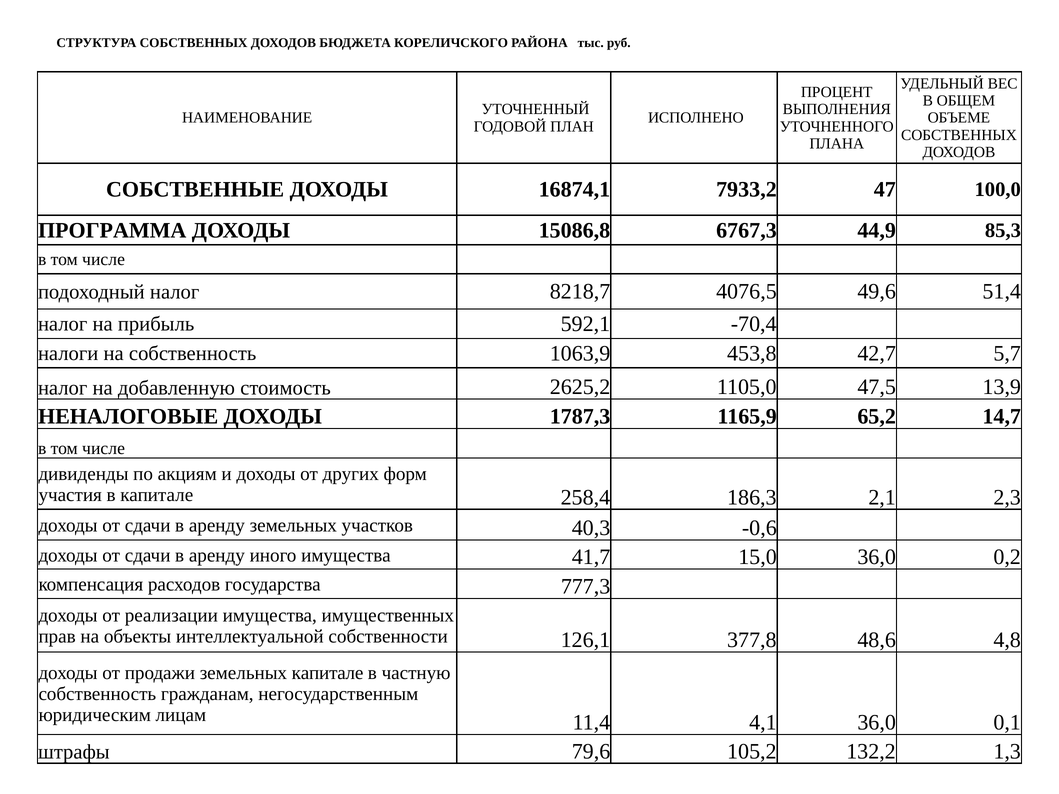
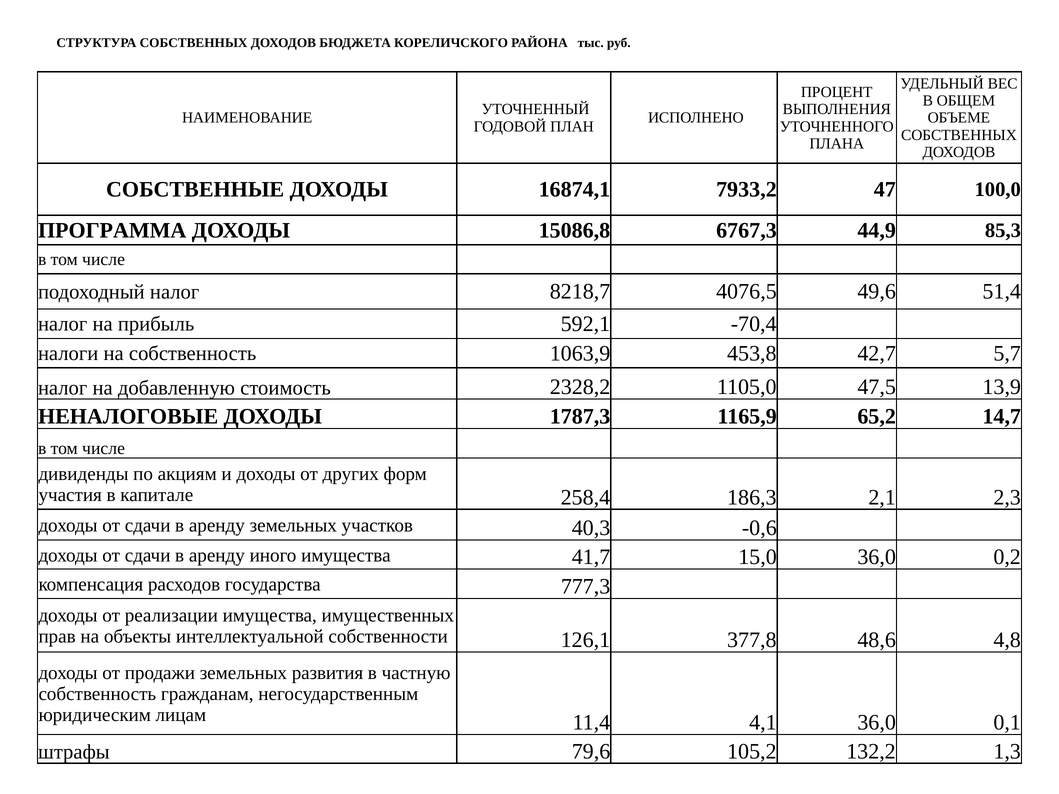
2625,2: 2625,2 -> 2328,2
земельных капитале: капитале -> развития
